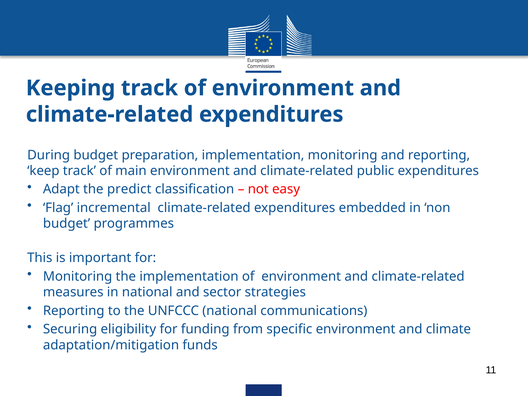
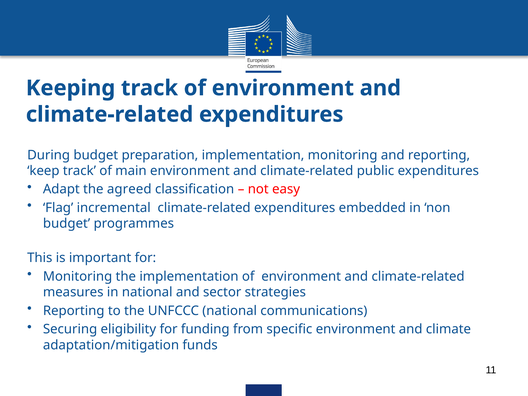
predict: predict -> agreed
